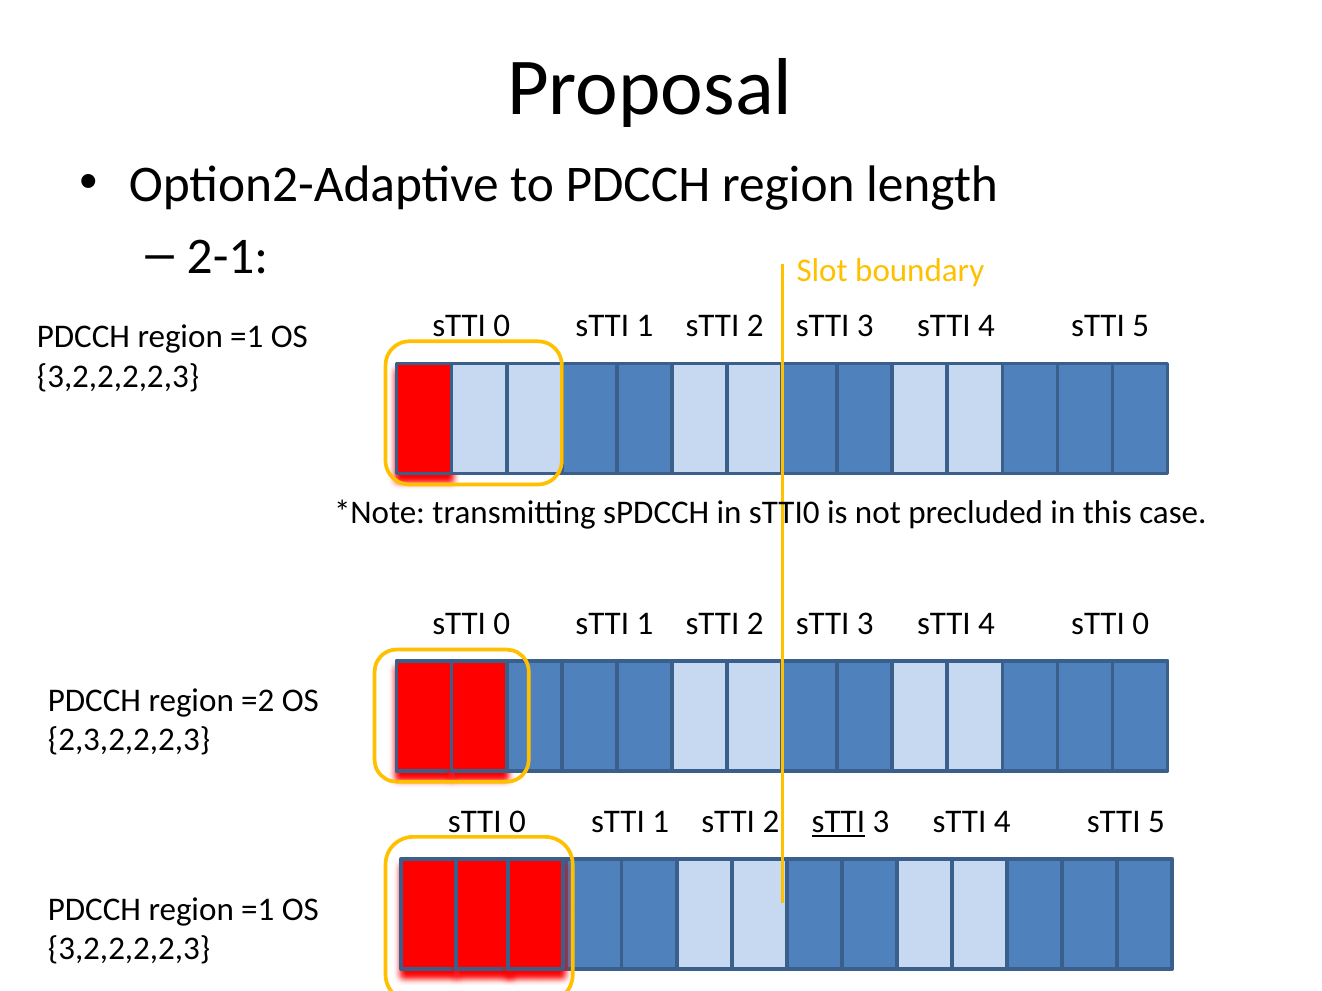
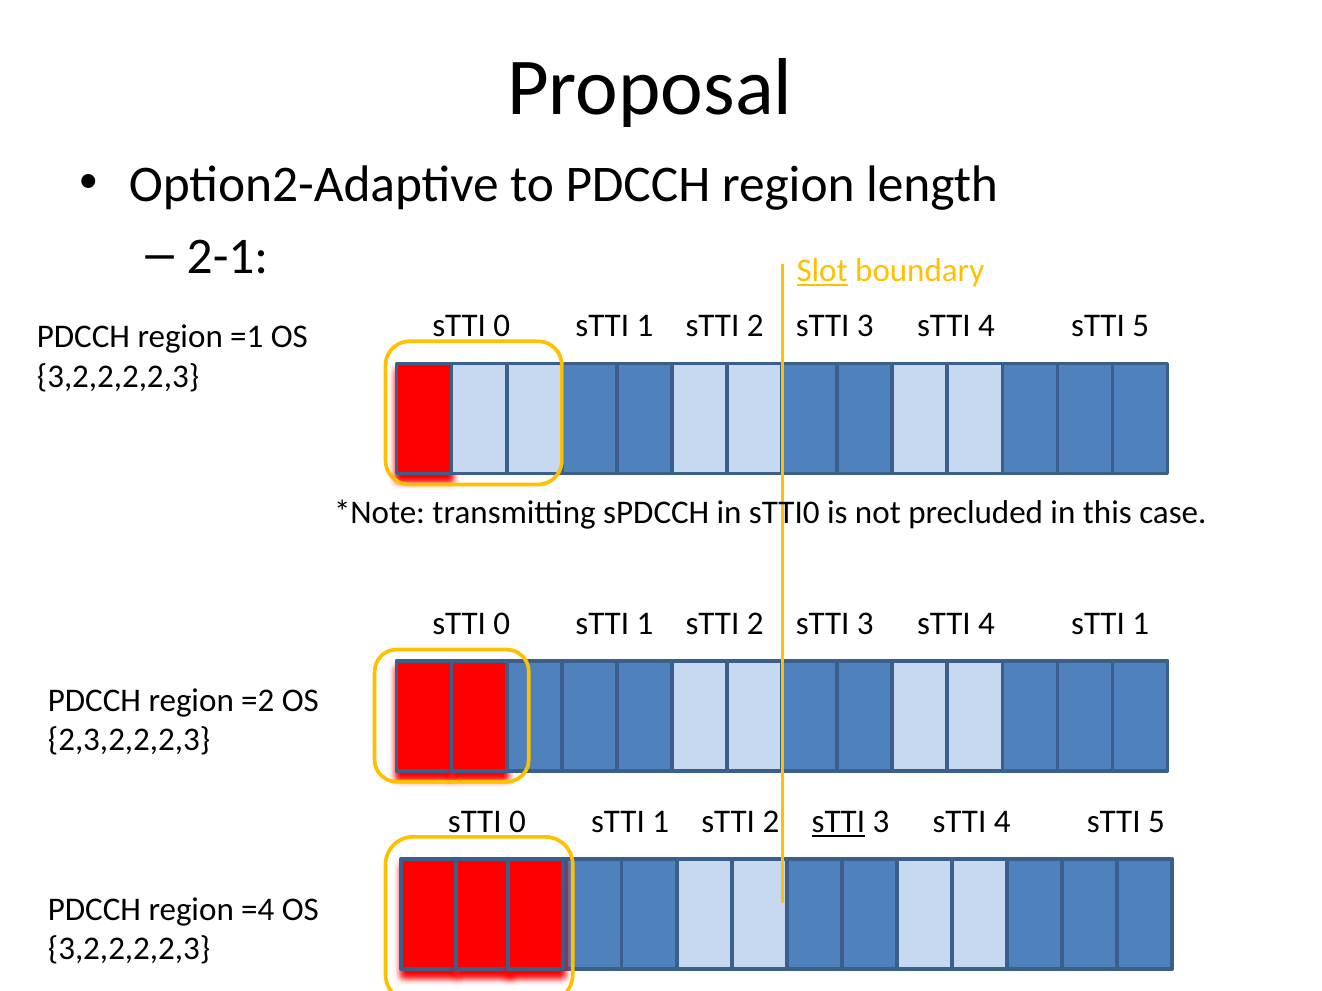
Slot underline: none -> present
4 sTTI 0: 0 -> 1
=1 at (258, 910): =1 -> =4
